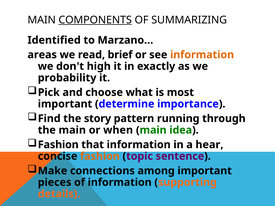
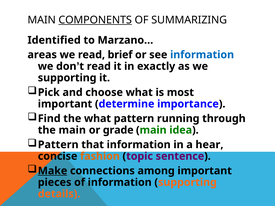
information at (202, 55) colour: orange -> blue
high at (99, 66): high -> read
probability at (67, 78): probability -> supporting
the story: story -> what
when: when -> grade
Fashion at (58, 145): Fashion -> Pattern
Make underline: none -> present
